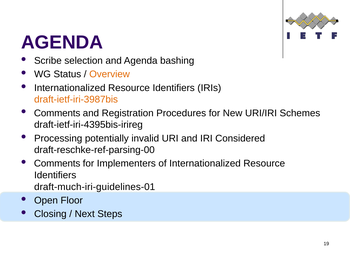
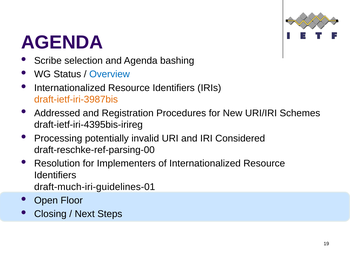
Overview colour: orange -> blue
Comments at (57, 113): Comments -> Addressed
Comments at (57, 164): Comments -> Resolution
